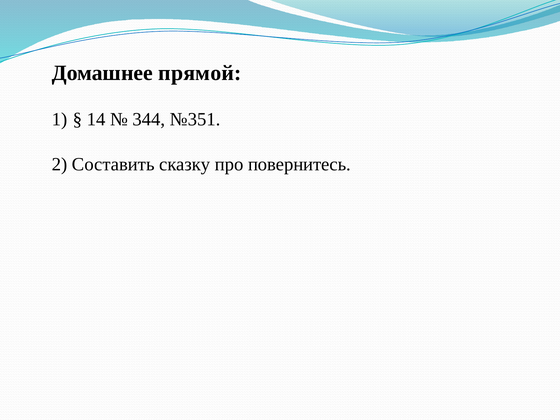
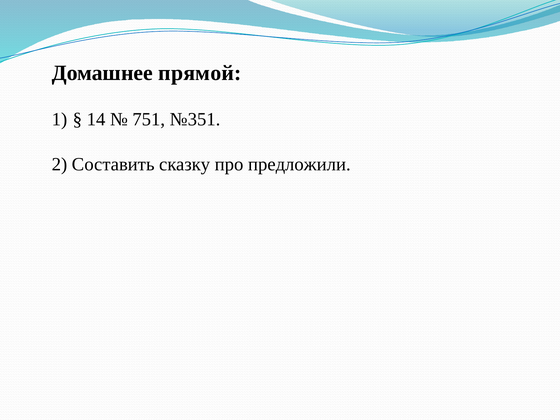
344: 344 -> 751
повернитесь: повернитесь -> предложили
